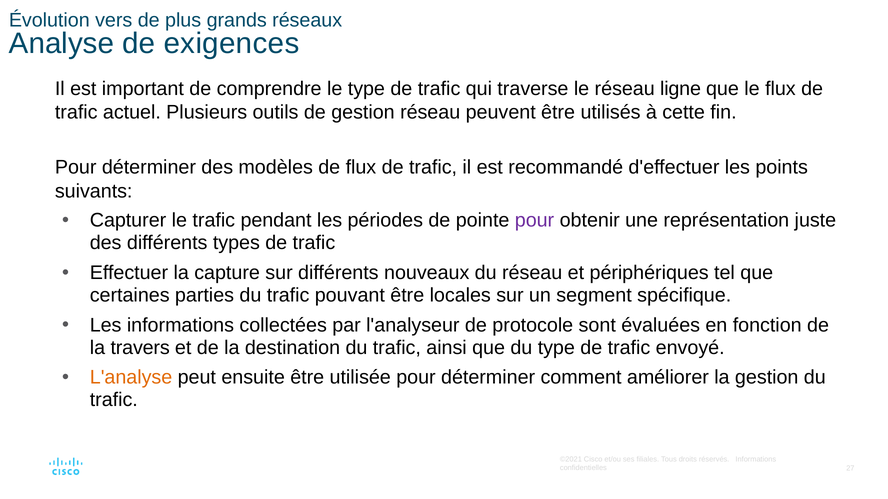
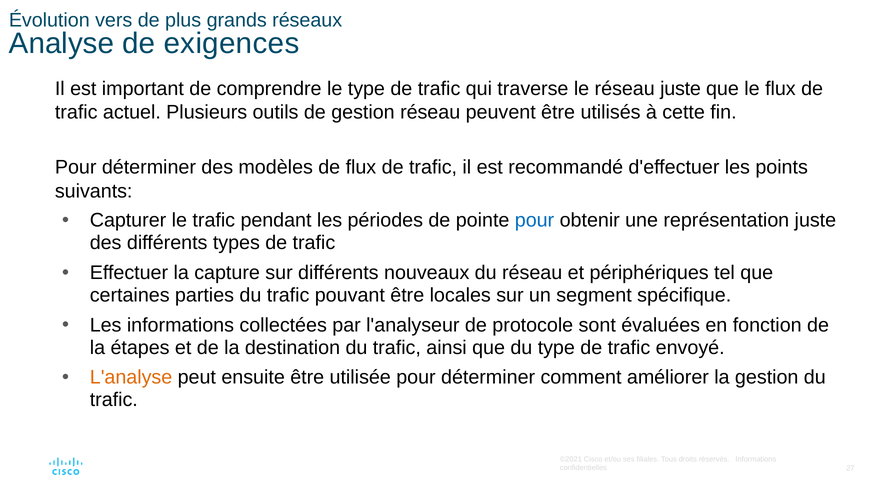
réseau ligne: ligne -> juste
pour at (535, 221) colour: purple -> blue
travers: travers -> étapes
